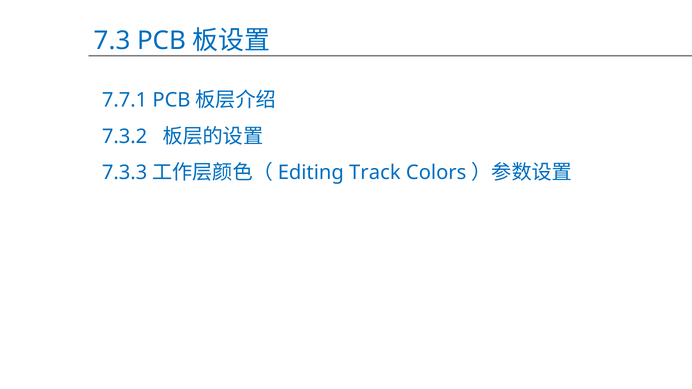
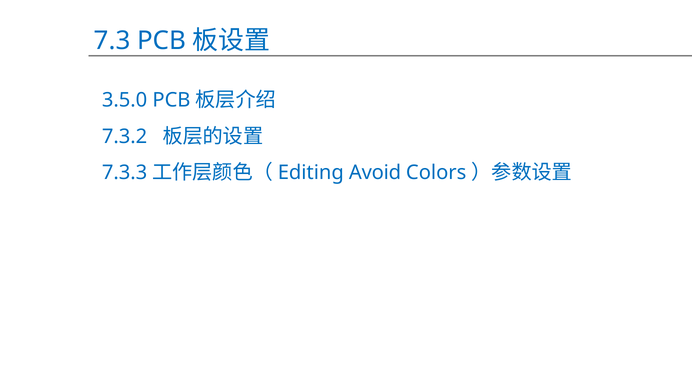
7.7.1: 7.7.1 -> 3.5.0
Track: Track -> Avoid
